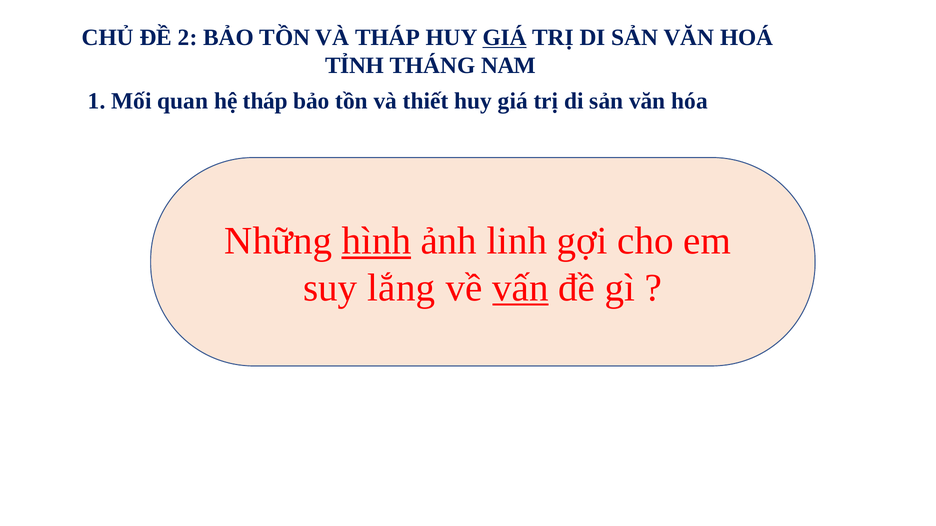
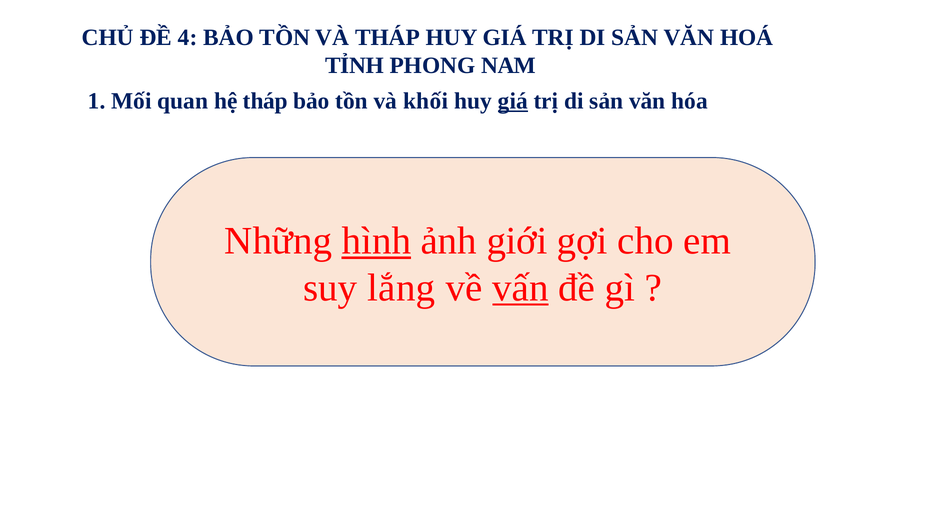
2: 2 -> 4
GIÁ at (505, 37) underline: present -> none
THÁNG: THÁNG -> PHONG
thiết: thiết -> khối
giá at (513, 101) underline: none -> present
linh: linh -> giới
